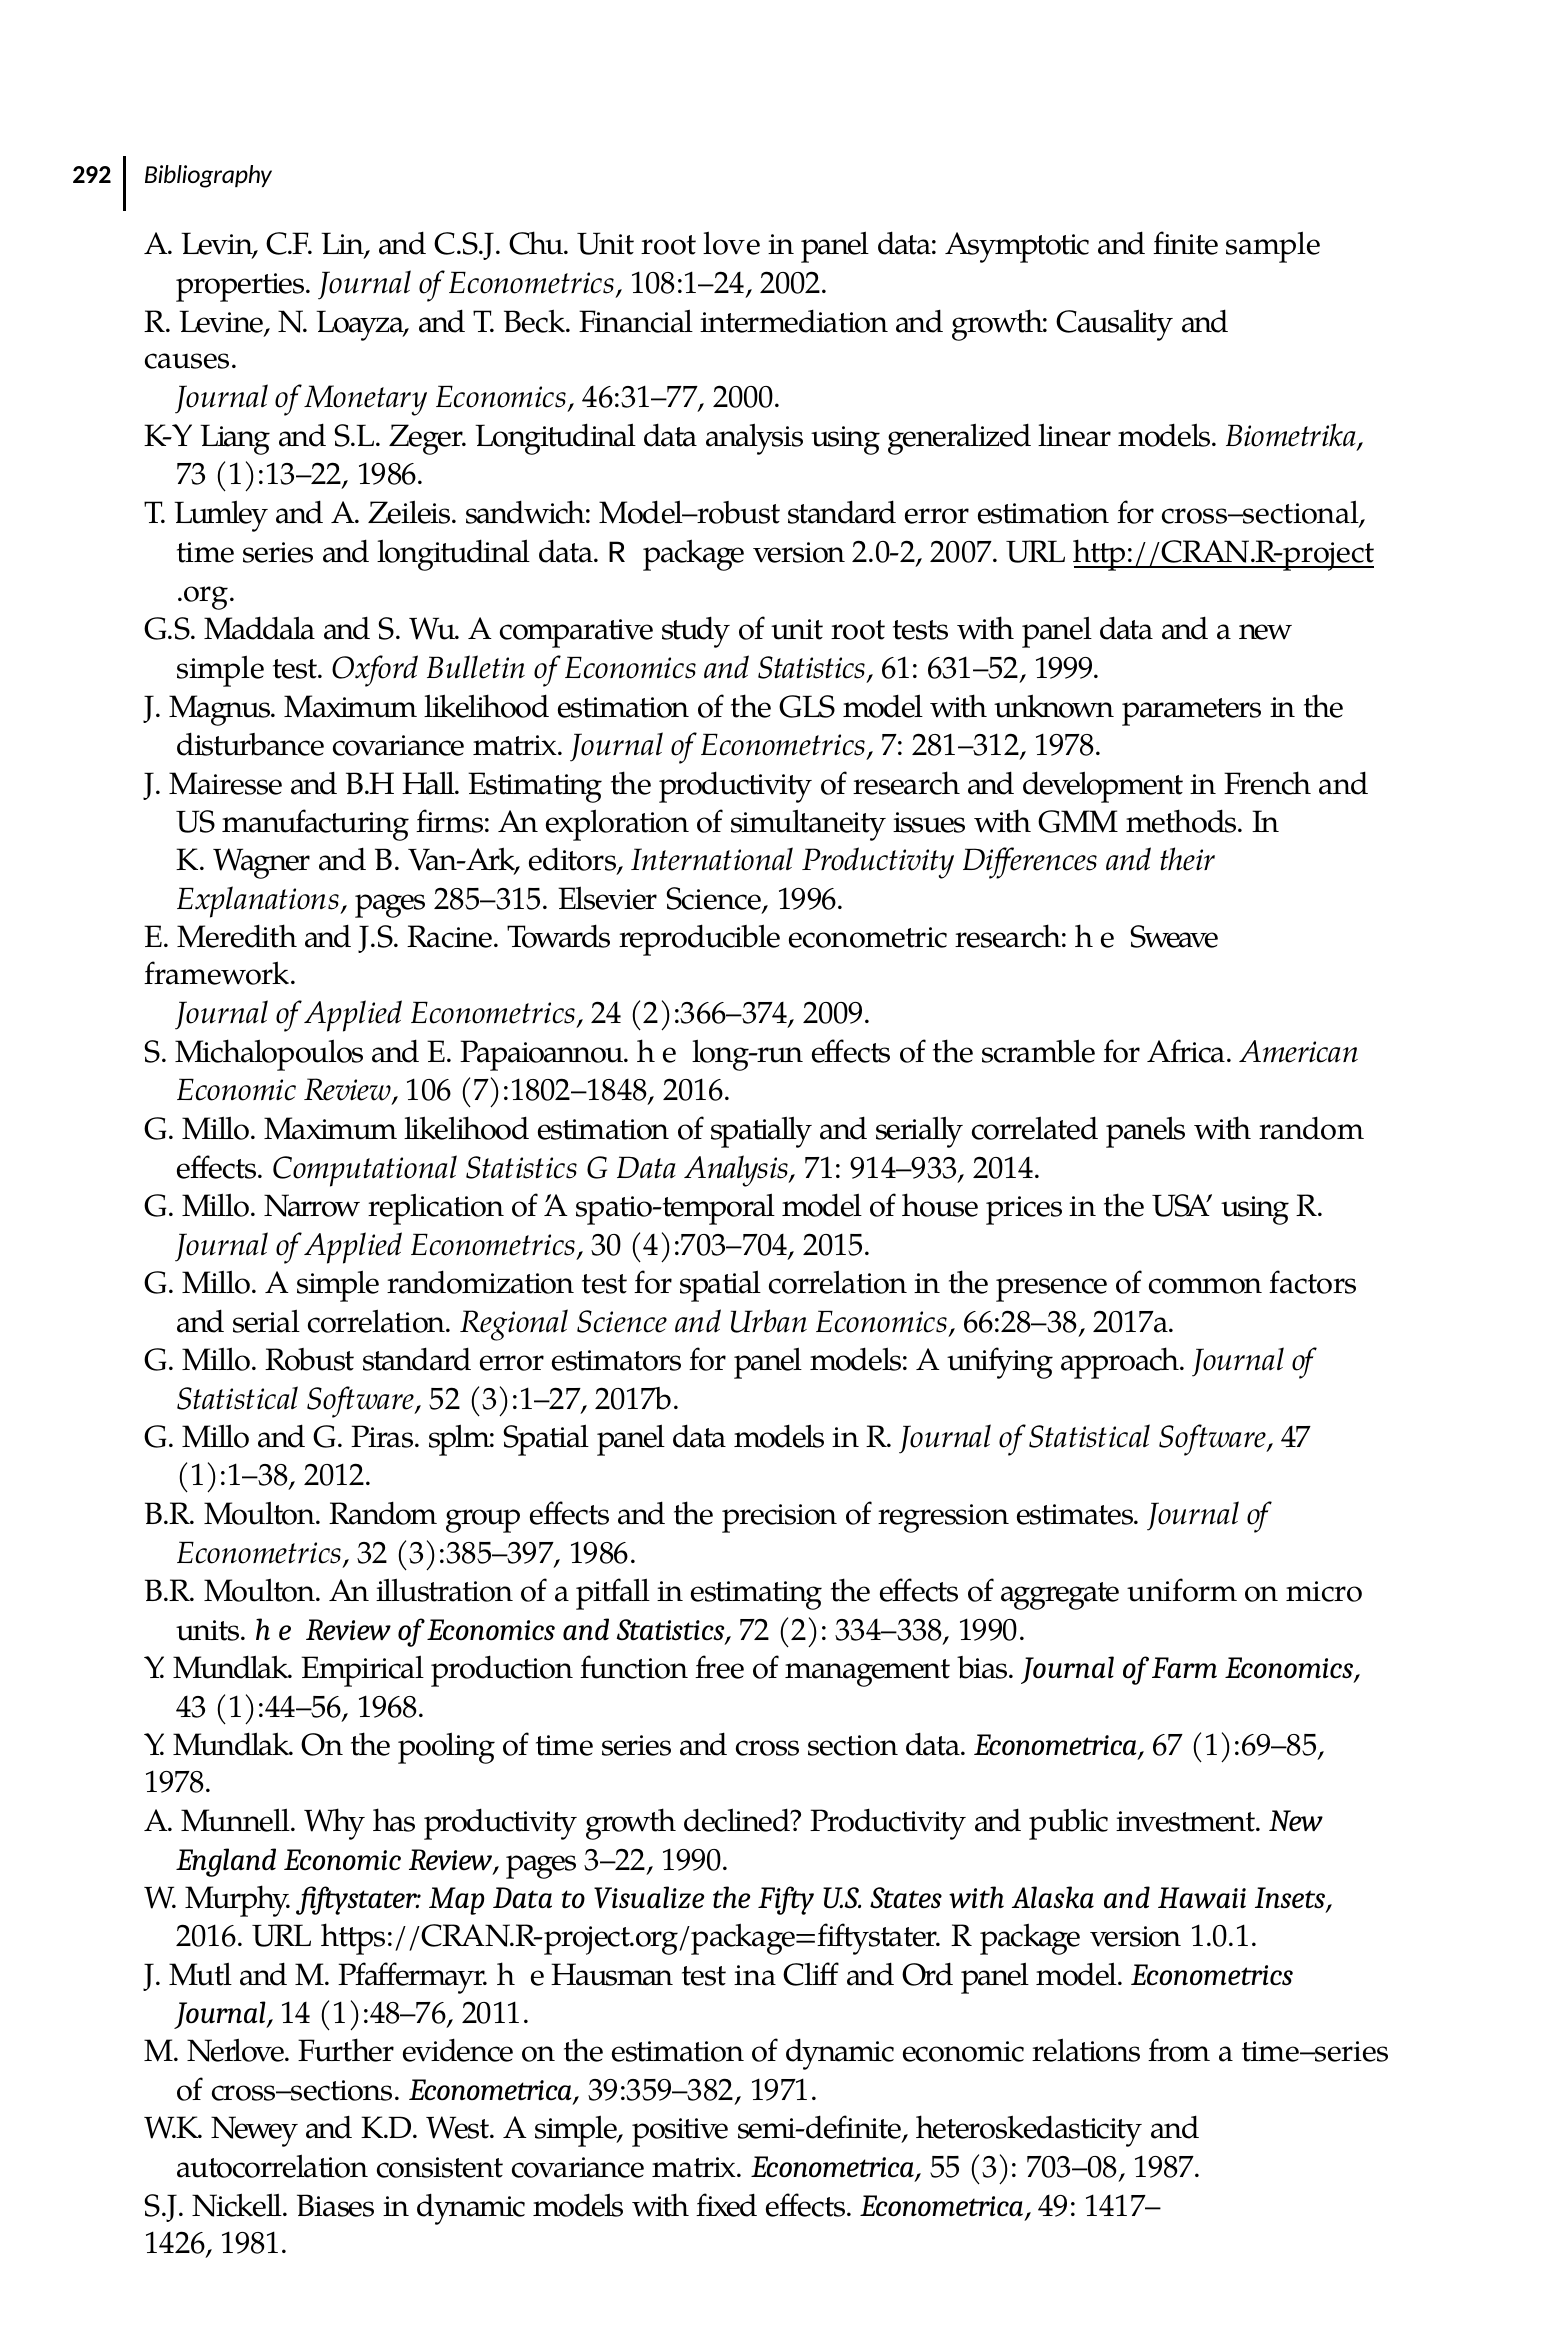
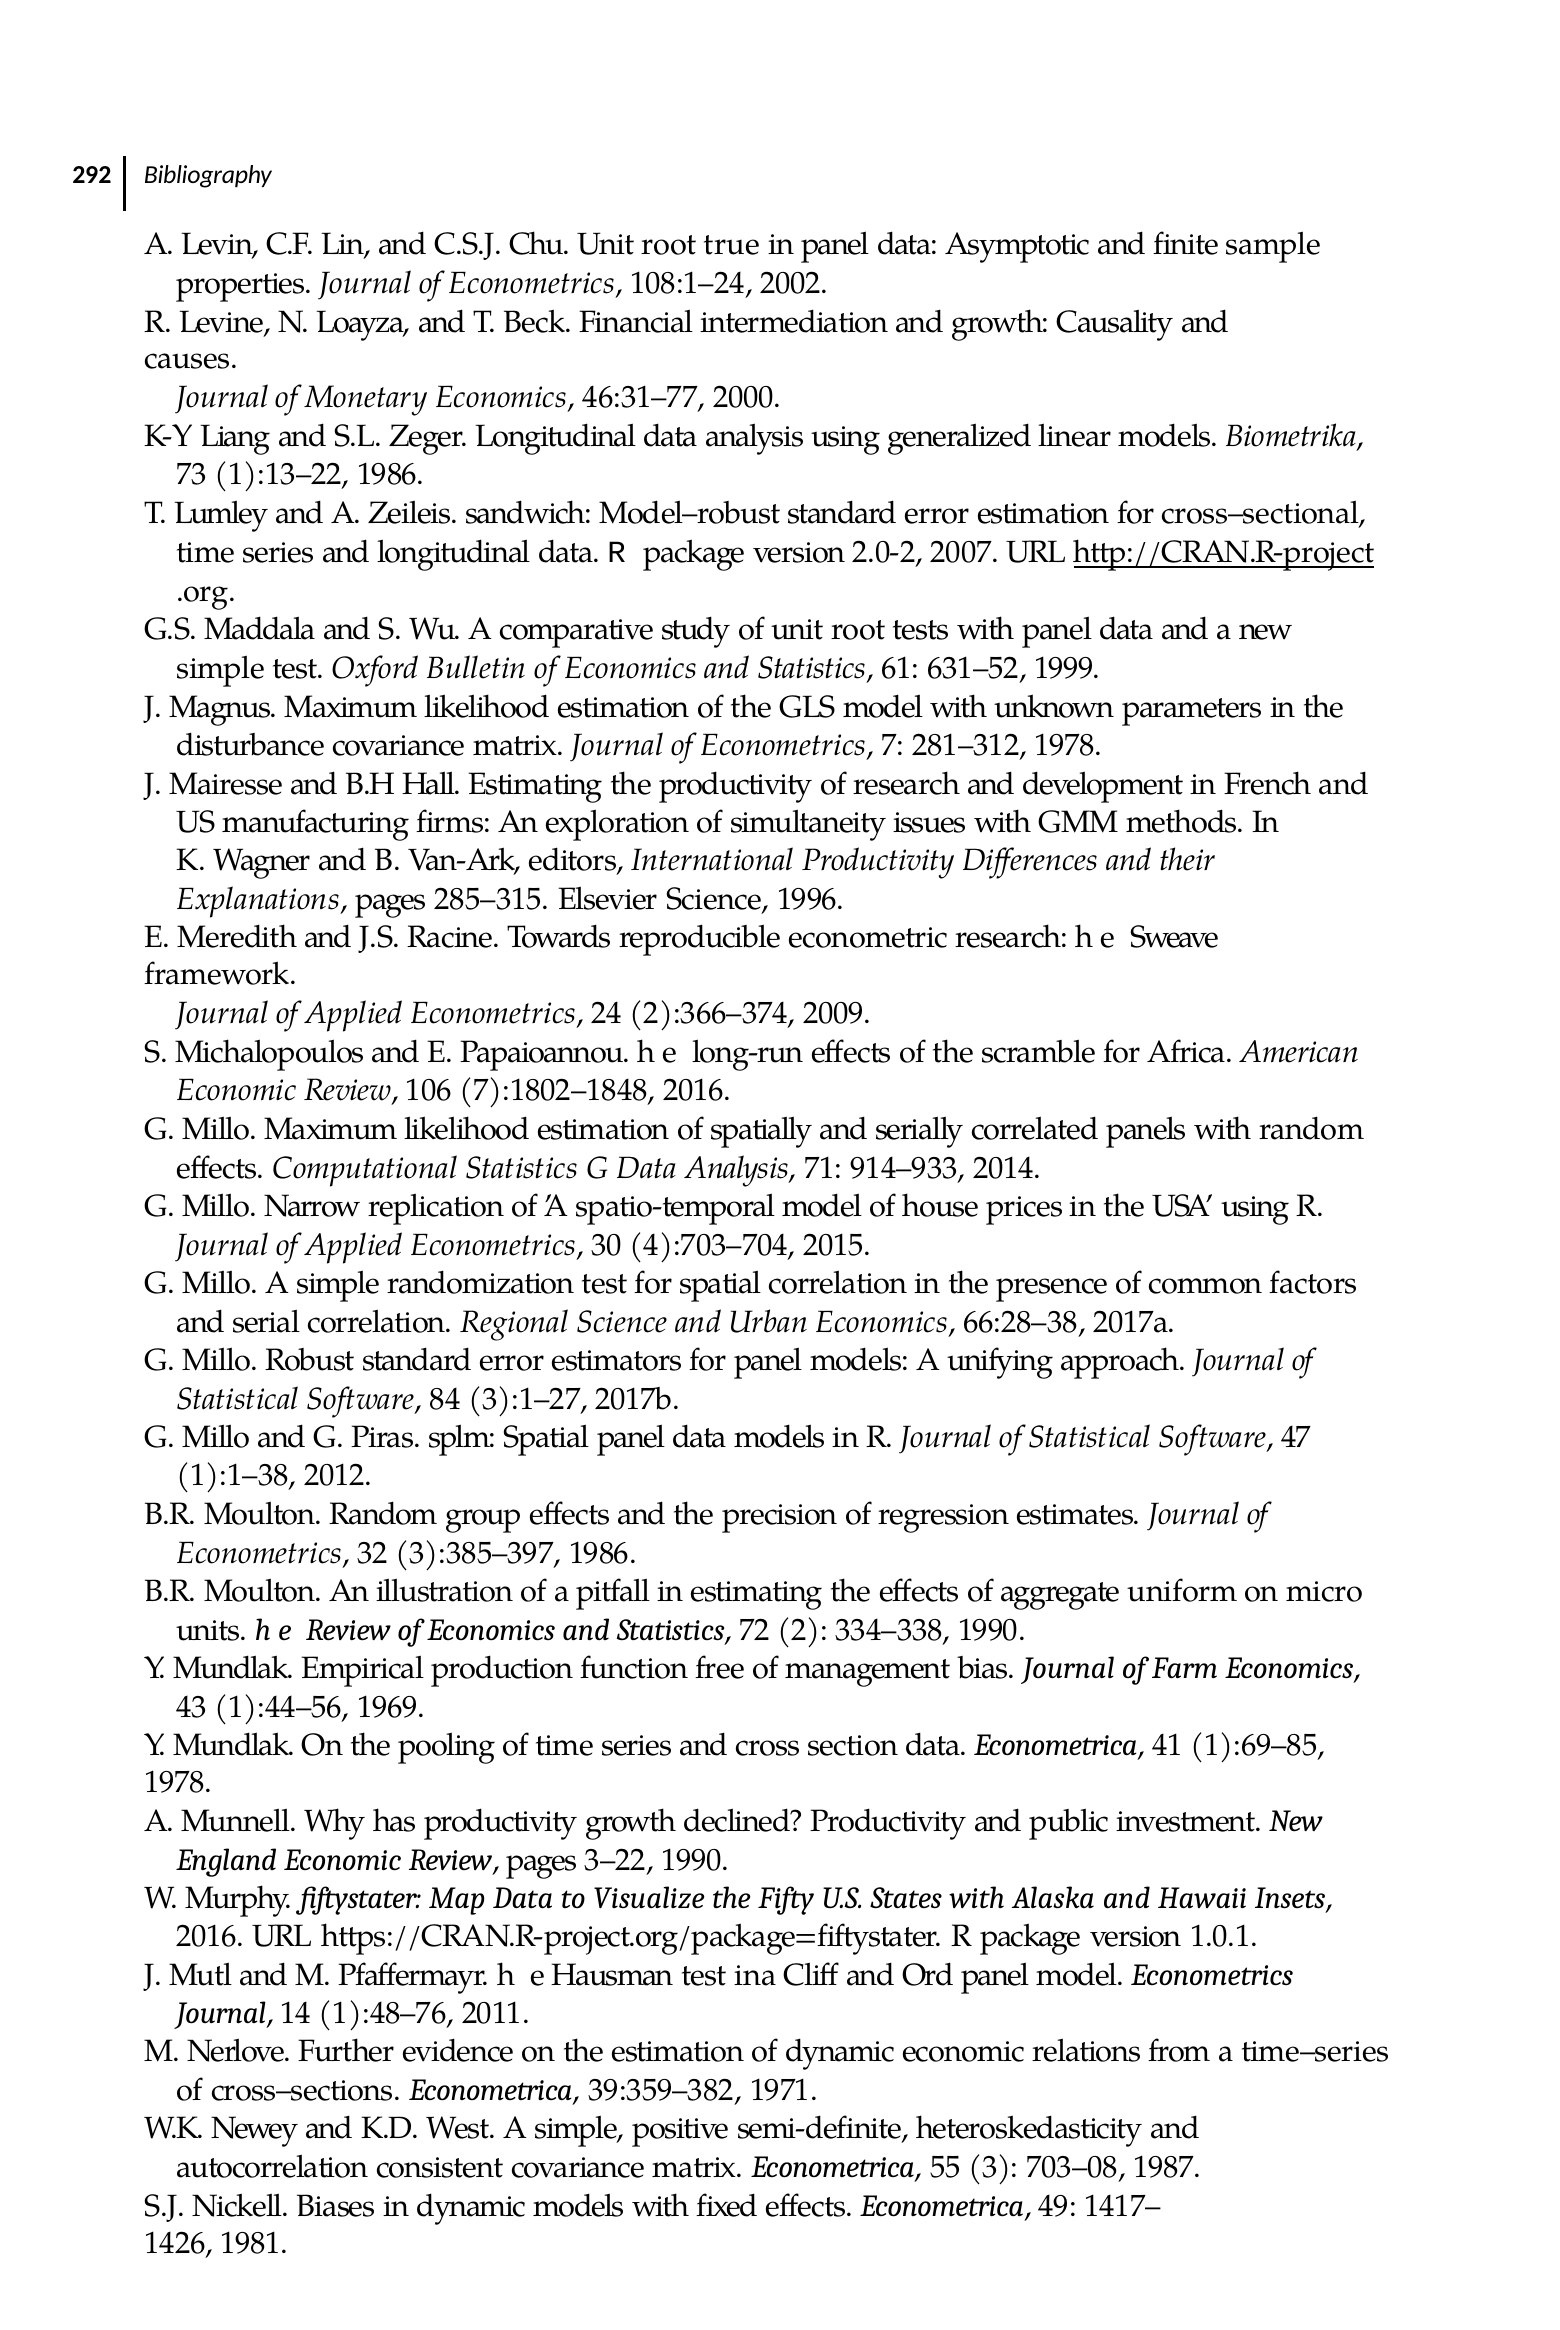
love: love -> true
52: 52 -> 84
1968: 1968 -> 1969
67: 67 -> 41
